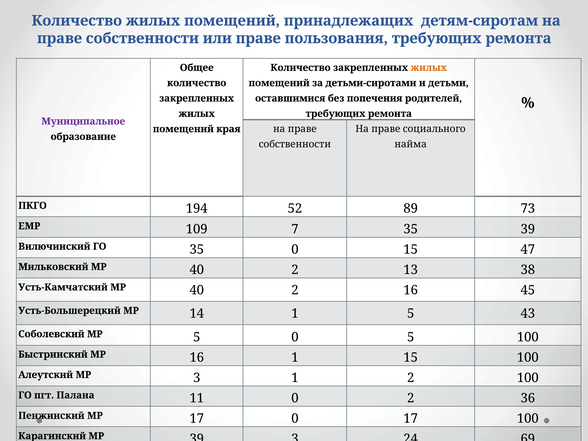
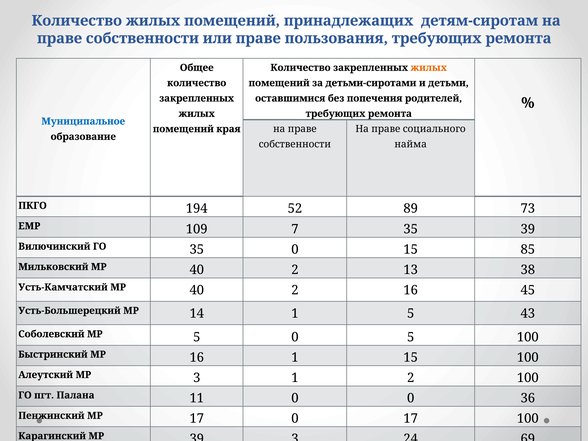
Муниципальное colour: purple -> blue
47: 47 -> 85
0 2: 2 -> 0
